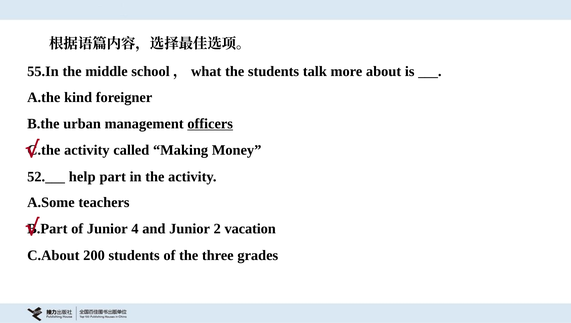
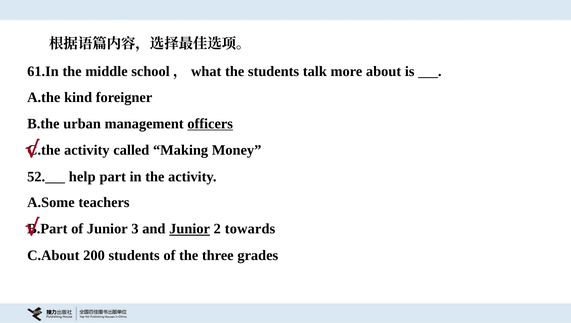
55.In: 55.In -> 61.In
4: 4 -> 3
Junior at (190, 229) underline: none -> present
vacation: vacation -> towards
